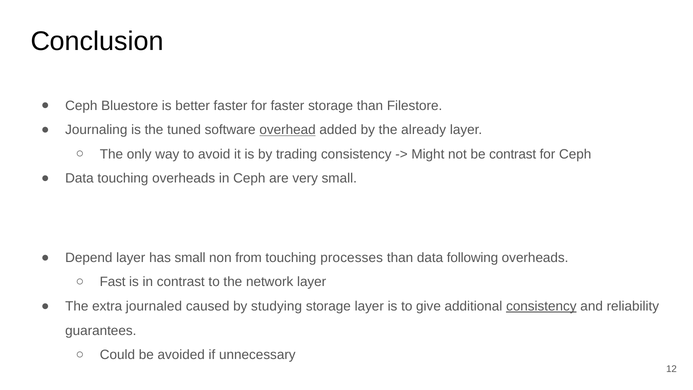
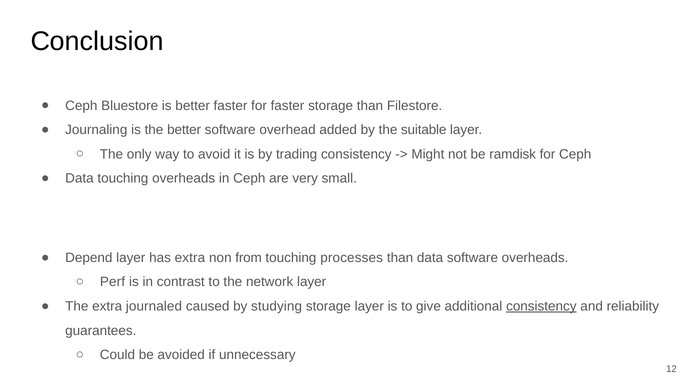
the tuned: tuned -> better
overhead underline: present -> none
already: already -> suitable
be contrast: contrast -> ramdisk
has small: small -> extra
data following: following -> software
Fast: Fast -> Perf
